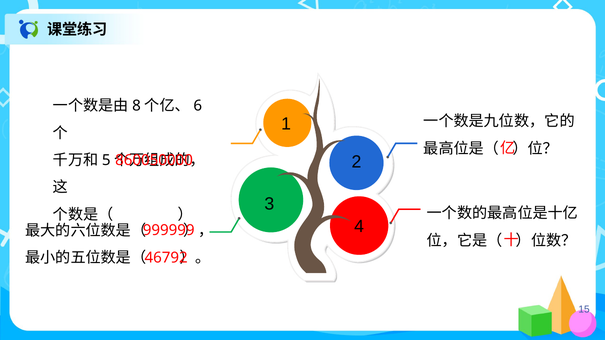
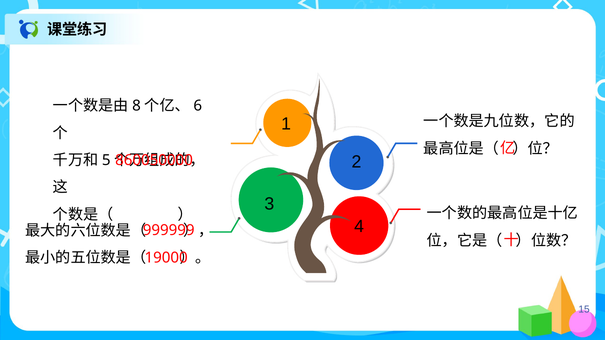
46792: 46792 -> 19000
